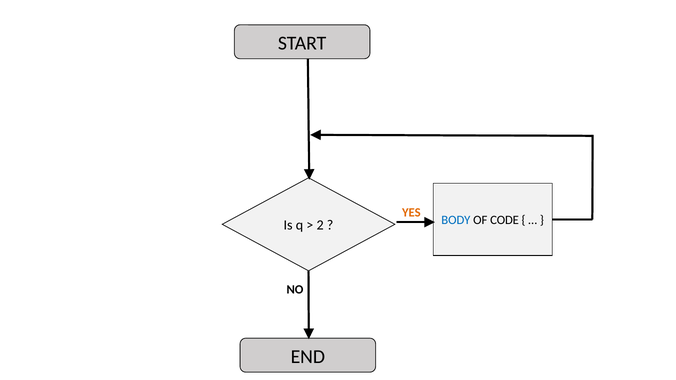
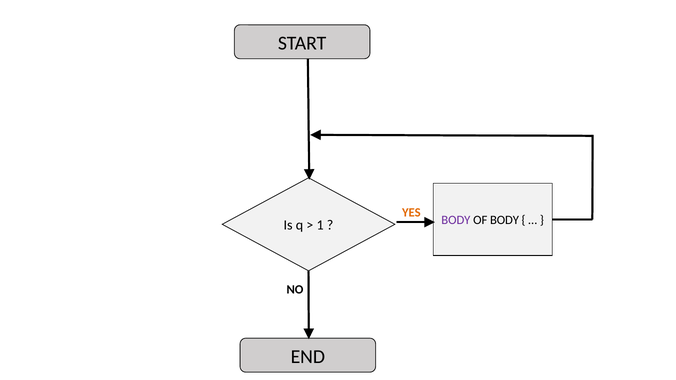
BODY at (456, 220) colour: blue -> purple
OF CODE: CODE -> BODY
2: 2 -> 1
